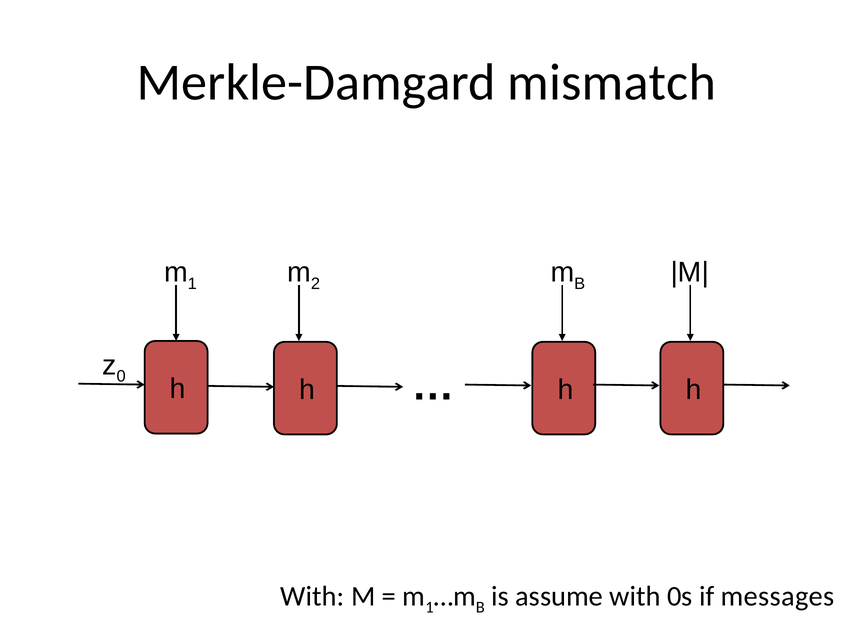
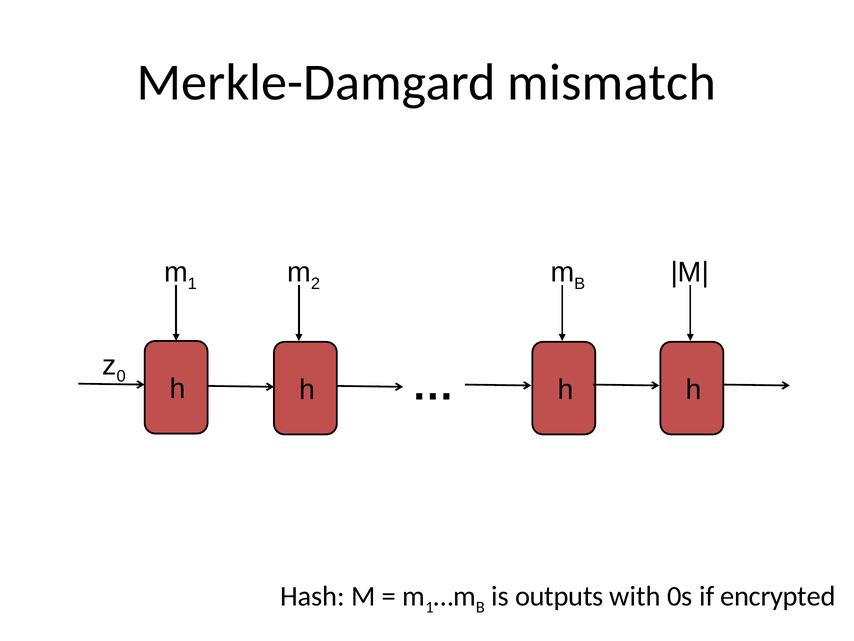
With at (312, 596): With -> Hash
assume: assume -> outputs
messages: messages -> encrypted
